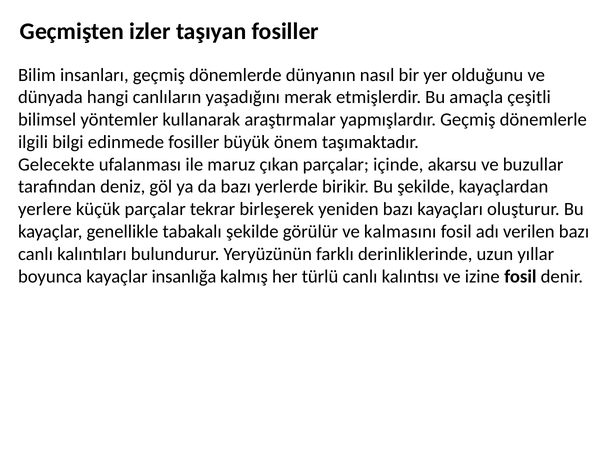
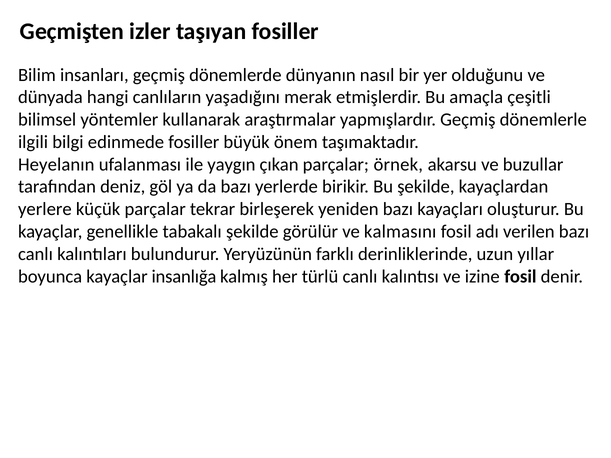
Gelecekte: Gelecekte -> Heyelanın
maruz: maruz -> yaygın
içinde: içinde -> örnek
